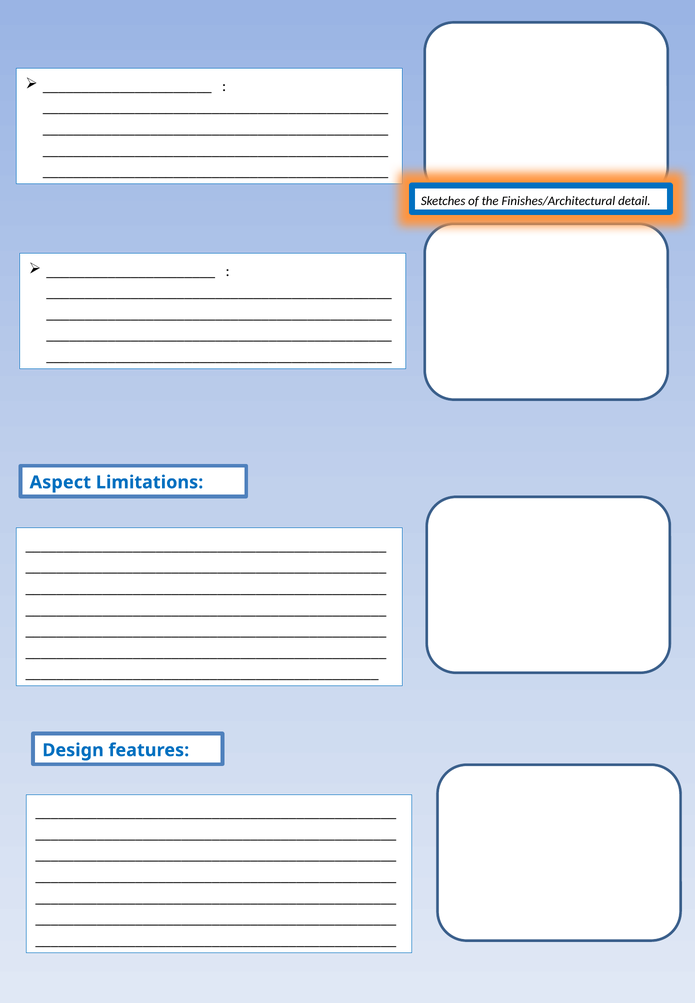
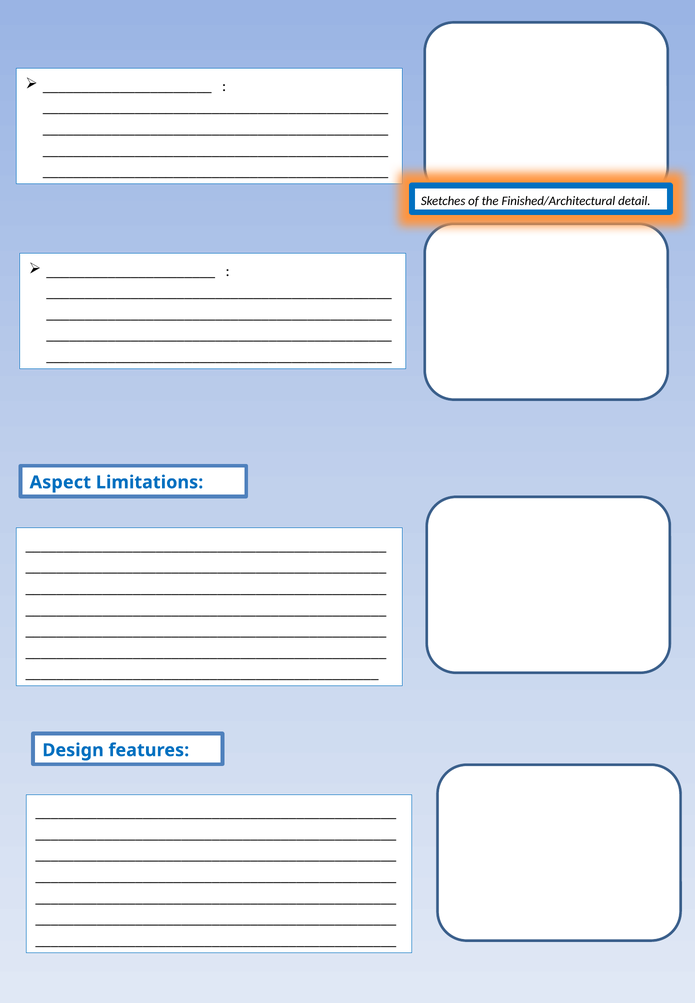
Finishes/Architectural: Finishes/Architectural -> Finished/Architectural
